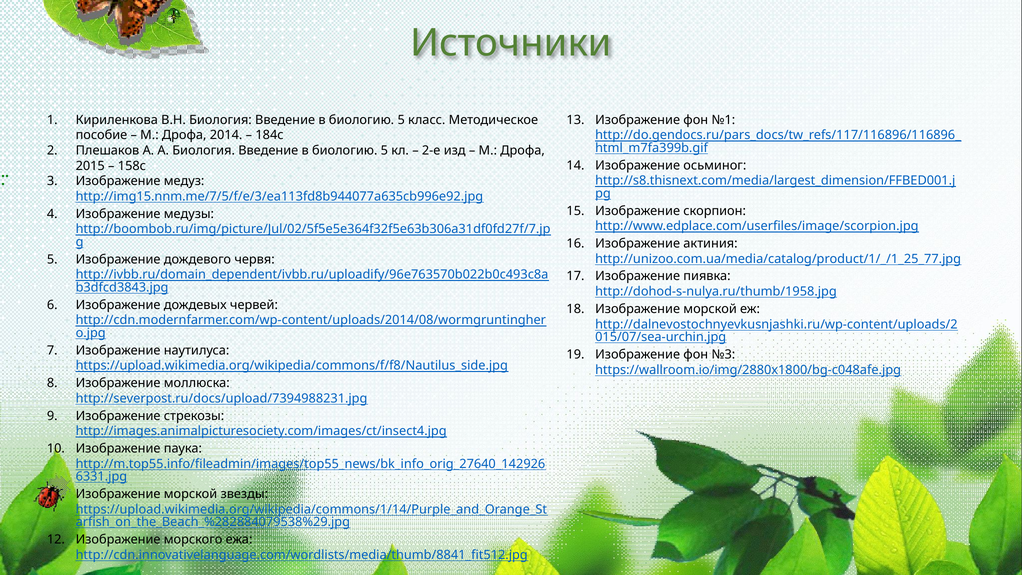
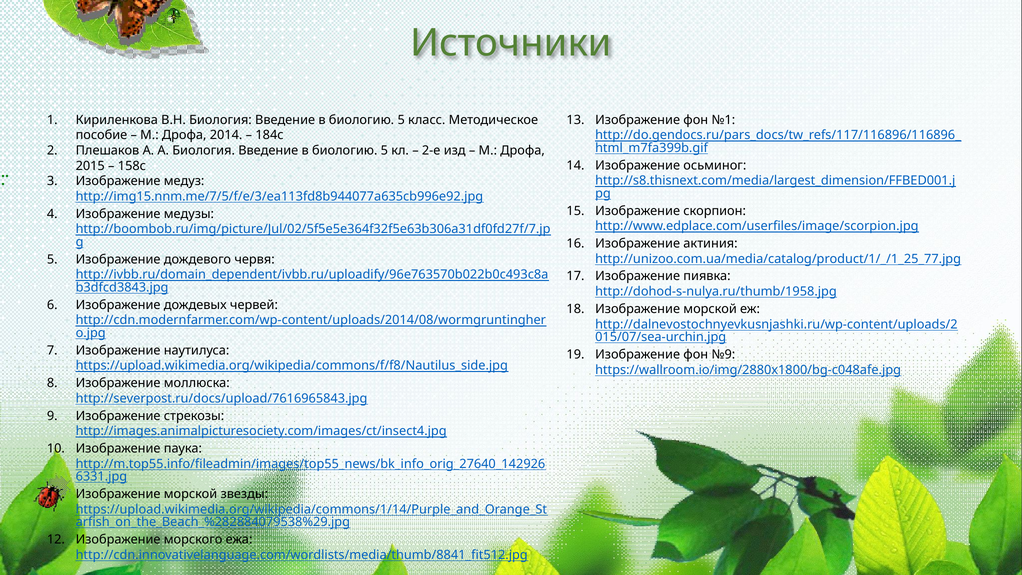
№3: №3 -> №9
http://severpost.ru/docs/upload/7394988231.jpg: http://severpost.ru/docs/upload/7394988231.jpg -> http://severpost.ru/docs/upload/7616965843.jpg
